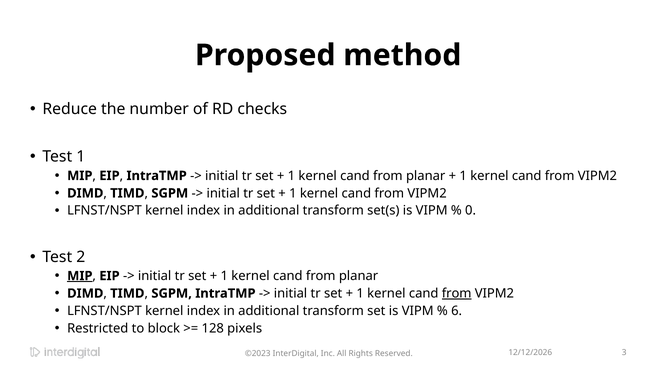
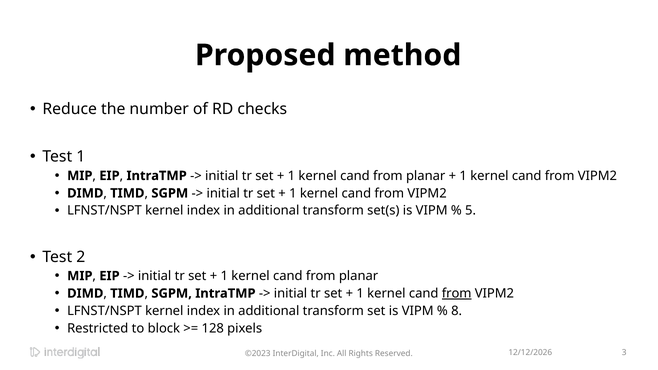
0: 0 -> 5
MIP at (80, 276) underline: present -> none
6: 6 -> 8
